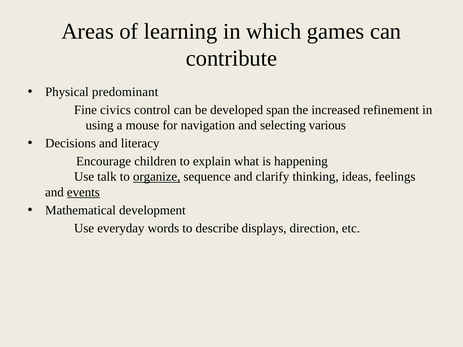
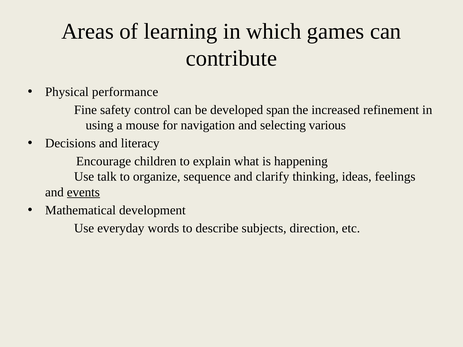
predominant: predominant -> performance
civics: civics -> safety
organize underline: present -> none
displays: displays -> subjects
